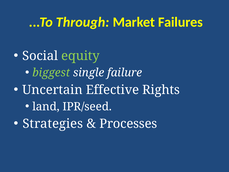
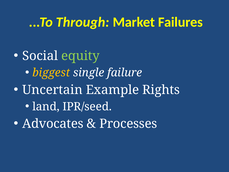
biggest colour: light green -> yellow
Effective: Effective -> Example
Strategies: Strategies -> Advocates
